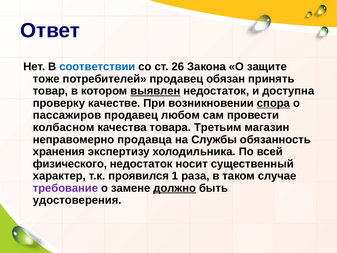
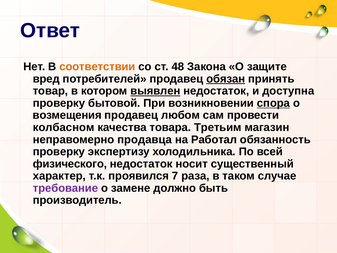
соответствии colour: blue -> orange
26: 26 -> 48
тоже: тоже -> вред
обязан underline: none -> present
качестве: качестве -> бытовой
пассажиров: пассажиров -> возмещения
Службы: Службы -> Работал
хранения at (59, 152): хранения -> проверку
1: 1 -> 7
должно underline: present -> none
удостоверения: удостоверения -> производитель
